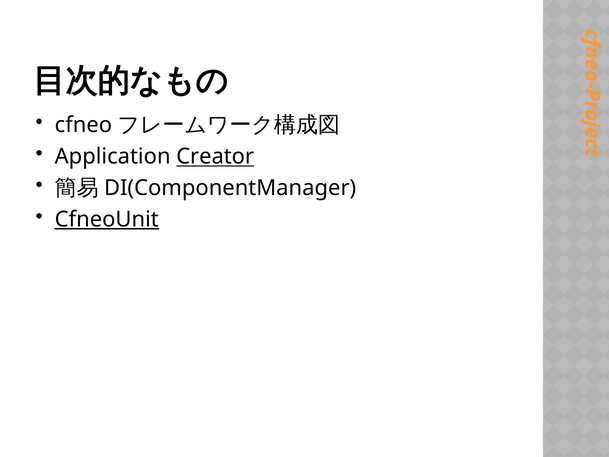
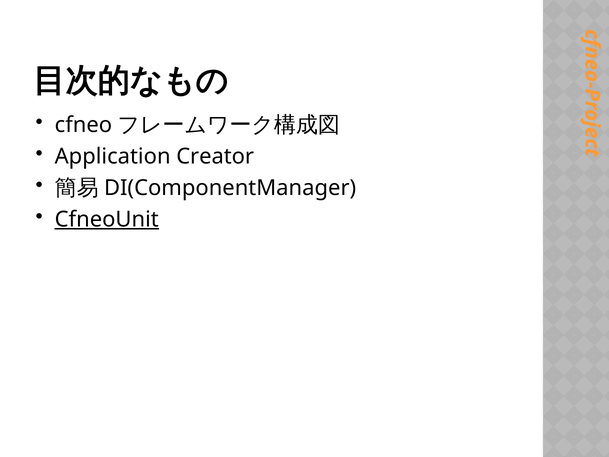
Creator underline: present -> none
